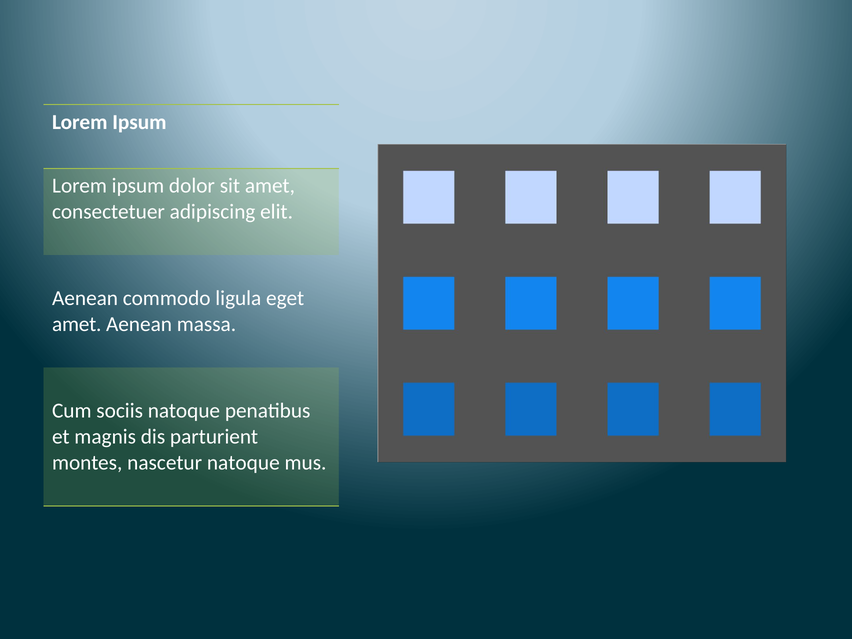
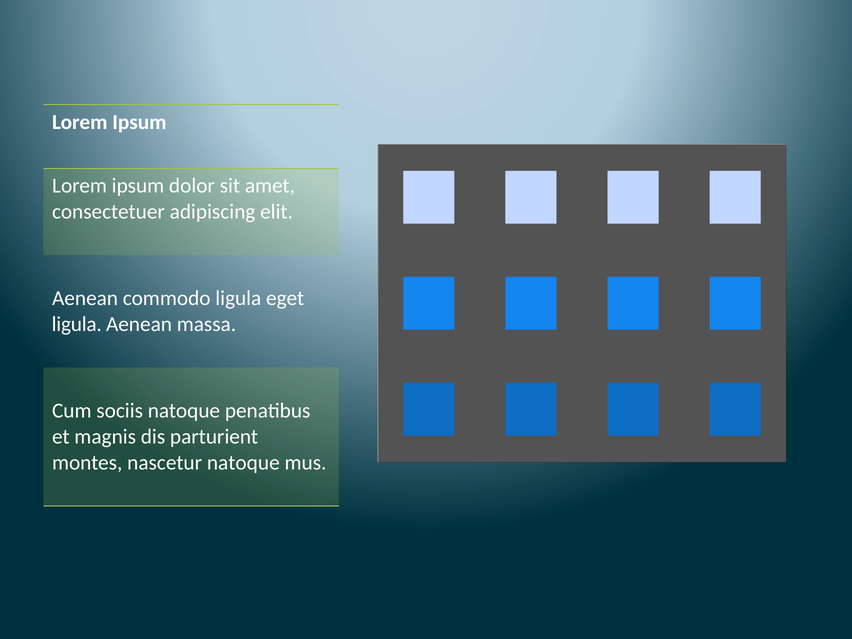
amet at (77, 324): amet -> ligula
